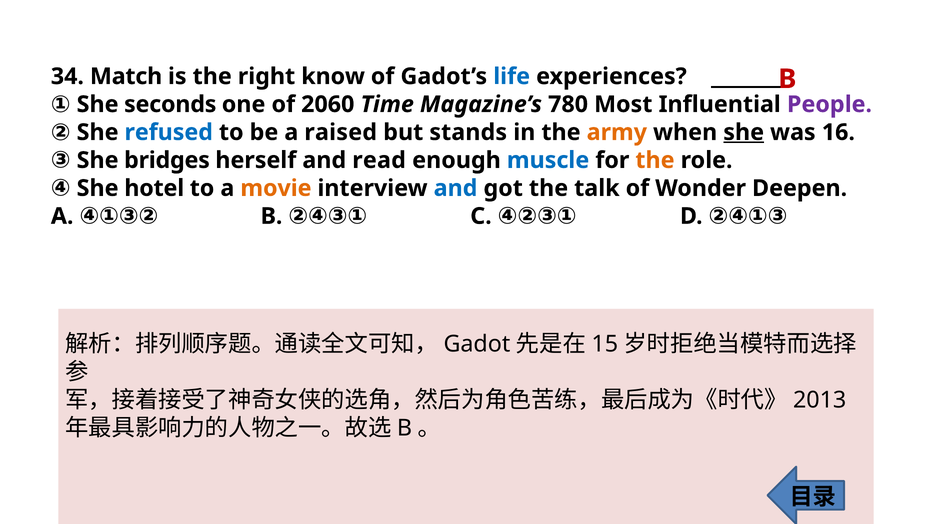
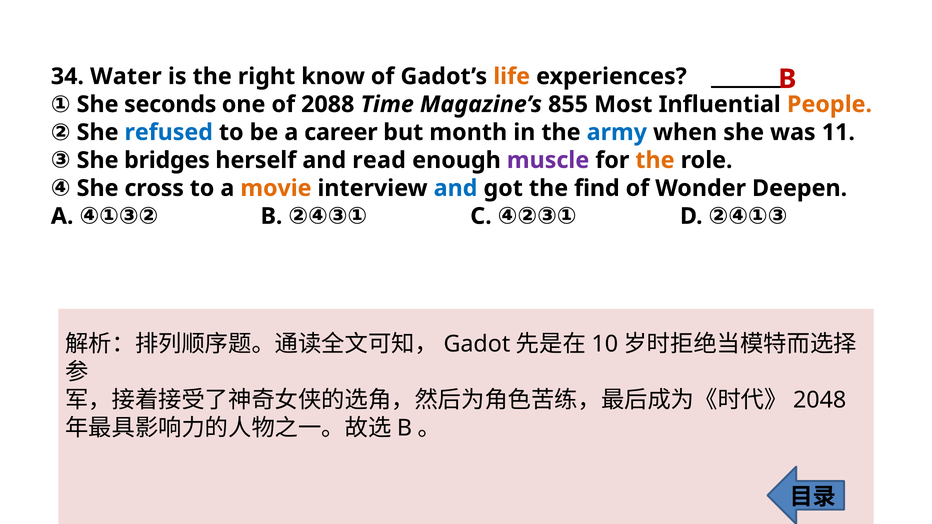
Match: Match -> Water
life colour: blue -> orange
2060: 2060 -> 2088
780: 780 -> 855
People colour: purple -> orange
raised: raised -> career
stands: stands -> month
army colour: orange -> blue
she at (744, 132) underline: present -> none
16: 16 -> 11
muscle colour: blue -> purple
hotel: hotel -> cross
talk: talk -> find
15: 15 -> 10
2013: 2013 -> 2048
